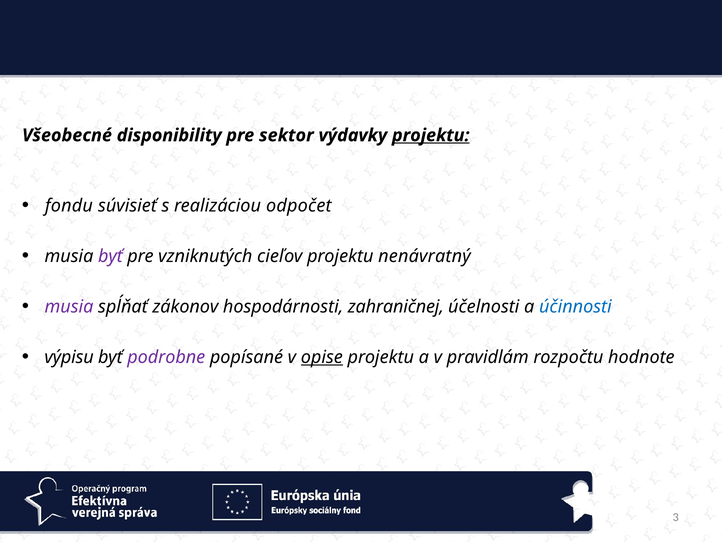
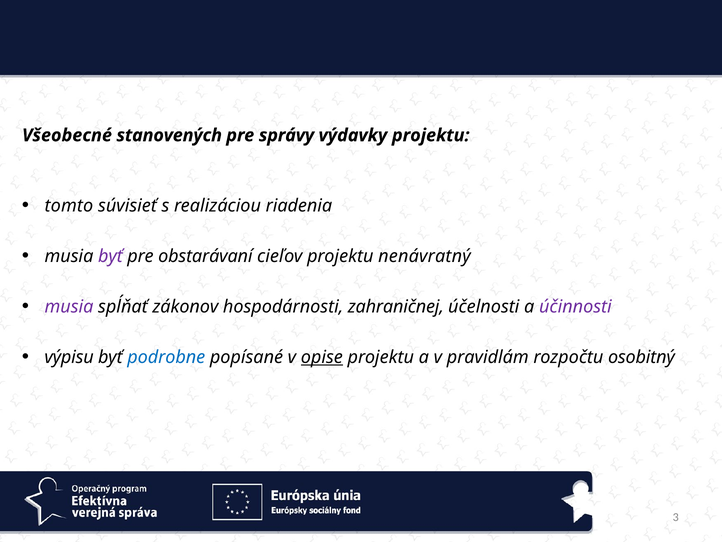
disponibility: disponibility -> stanovených
sektor: sektor -> správy
projektu at (431, 135) underline: present -> none
fondu: fondu -> tomto
odpočet: odpočet -> riadenia
vzniknutých: vzniknutých -> obstarávaní
účinnosti colour: blue -> purple
podrobne colour: purple -> blue
hodnote: hodnote -> osobitný
